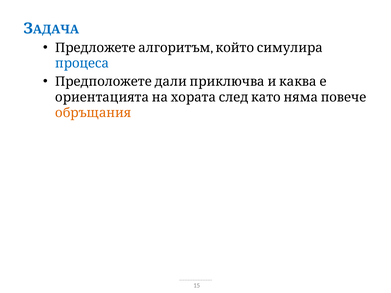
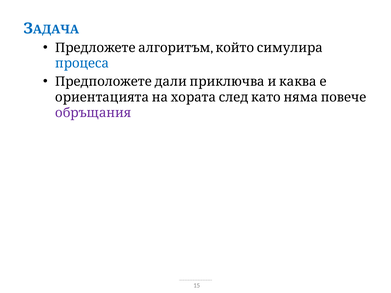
обръщания colour: orange -> purple
